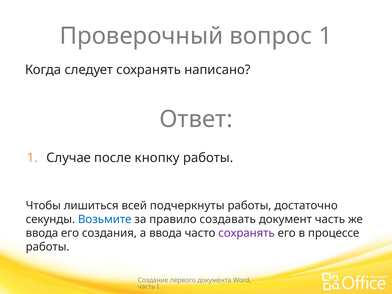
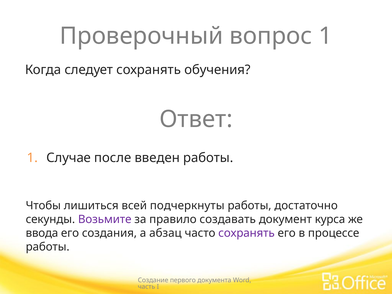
написано: написано -> обучения
кнопку: кнопку -> введен
Возьмите colour: blue -> purple
документ часть: часть -> курса
а ввода: ввода -> абзац
